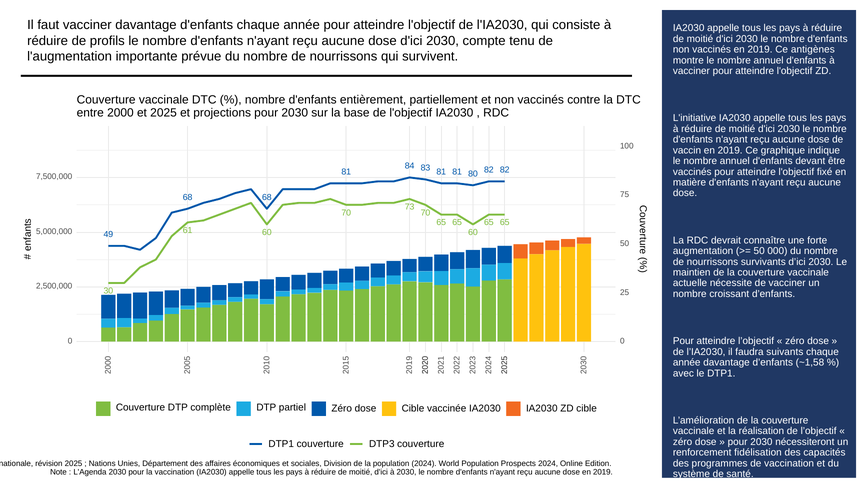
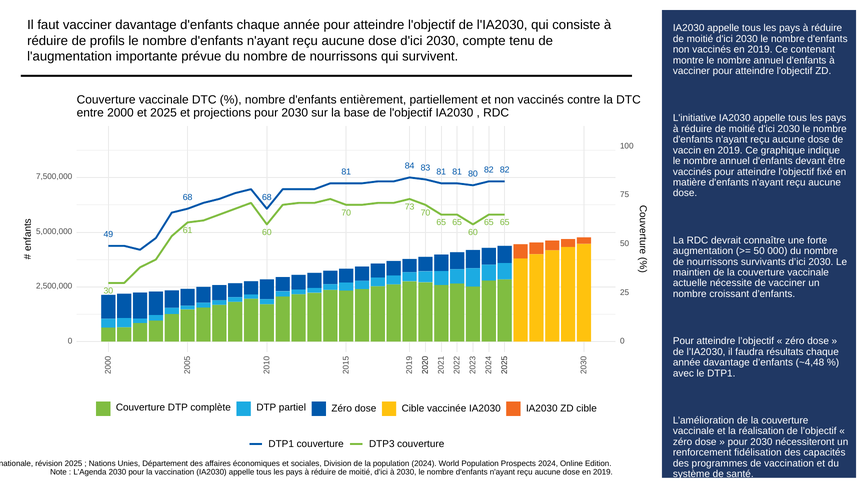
antigènes: antigènes -> contenant
suivants: suivants -> résultats
~1,58: ~1,58 -> ~4,48
